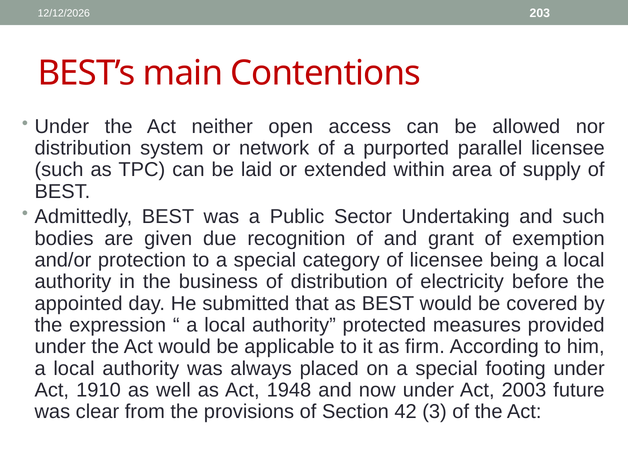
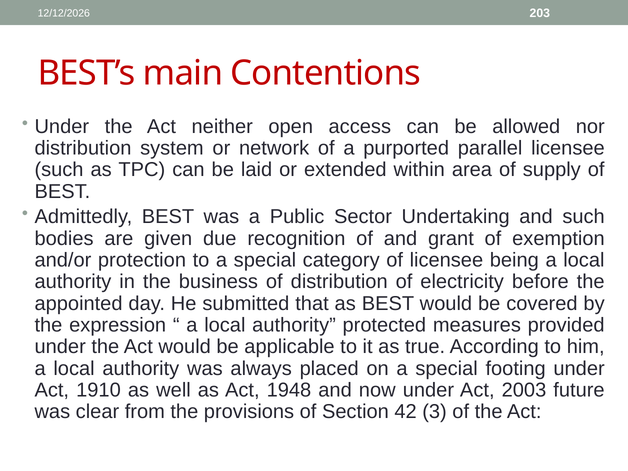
firm: firm -> true
